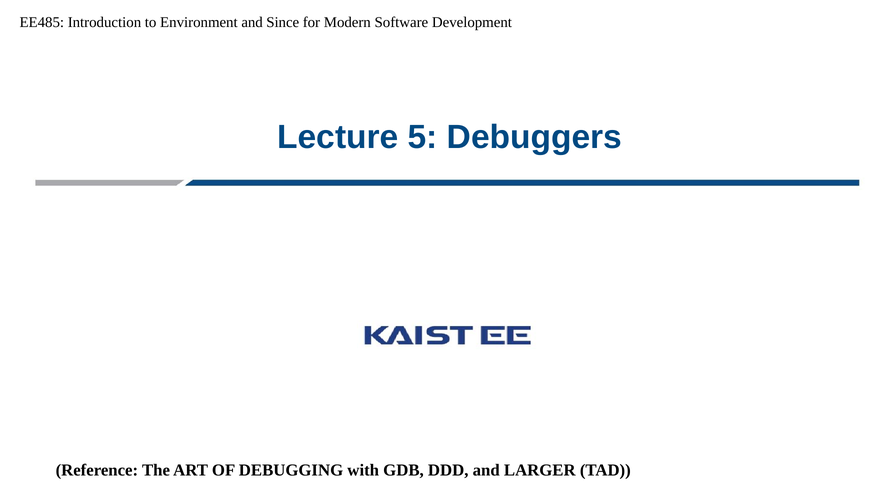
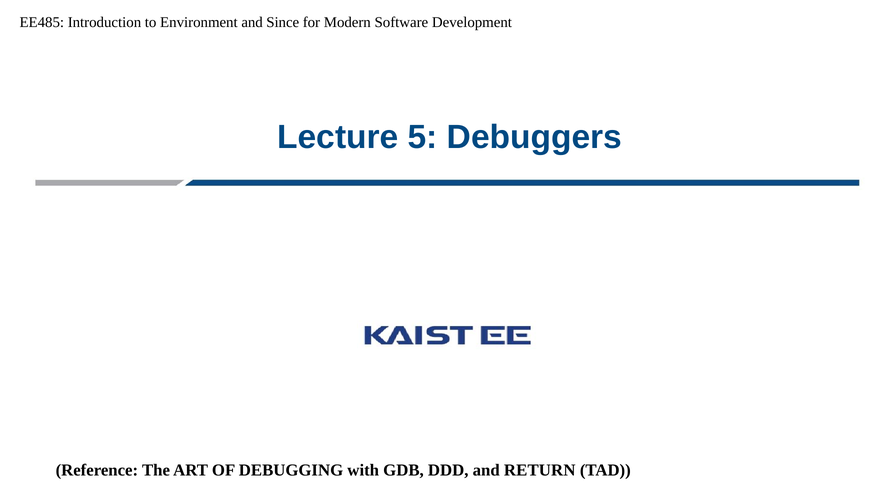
LARGER: LARGER -> RETURN
